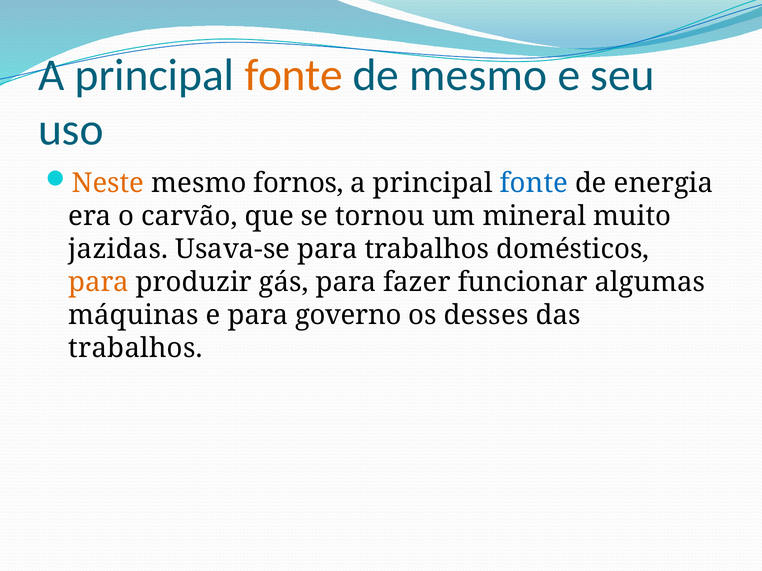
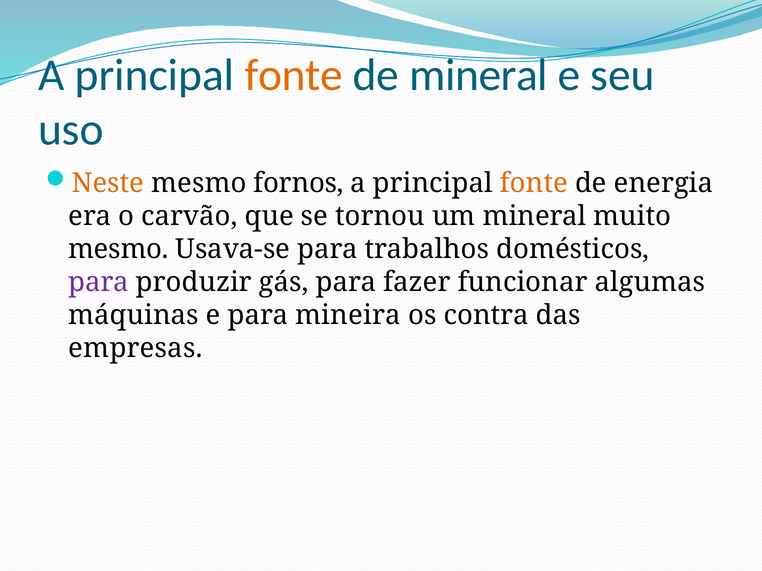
de mesmo: mesmo -> mineral
fonte at (534, 183) colour: blue -> orange
jazidas at (118, 249): jazidas -> mesmo
para at (99, 282) colour: orange -> purple
governo: governo -> mineira
desses: desses -> contra
trabalhos at (136, 348): trabalhos -> empresas
